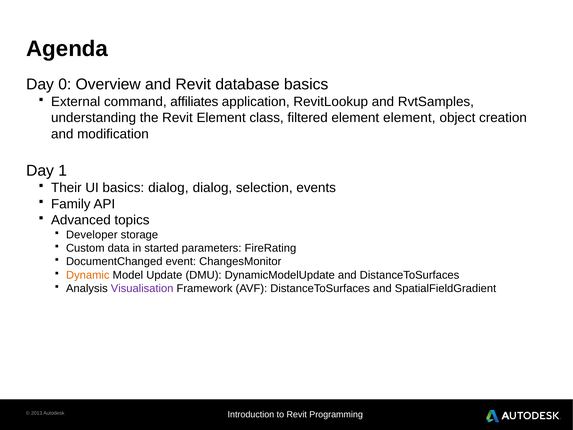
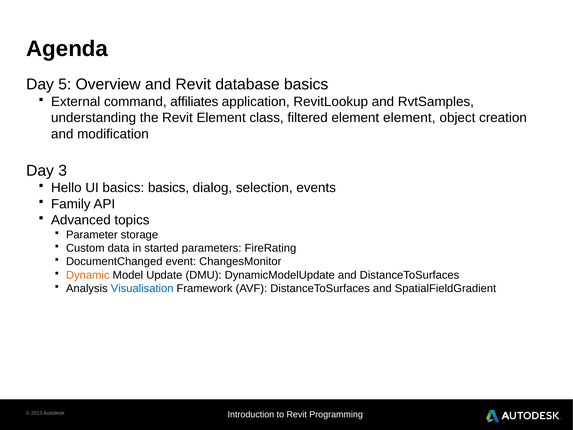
0: 0 -> 5
1: 1 -> 3
Their: Their -> Hello
basics dialog: dialog -> basics
Developer: Developer -> Parameter
Visualisation colour: purple -> blue
